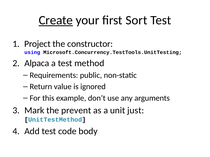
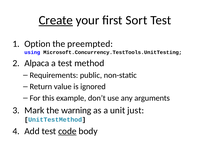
Project: Project -> Option
constructor: constructor -> preempted
prevent: prevent -> warning
code underline: none -> present
